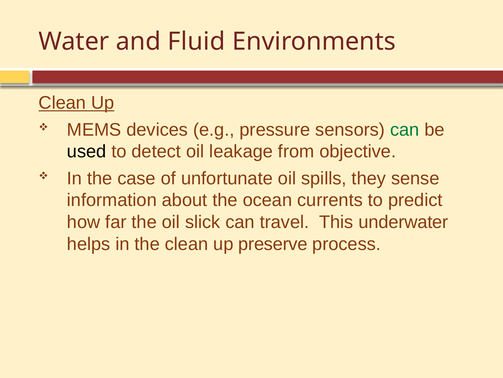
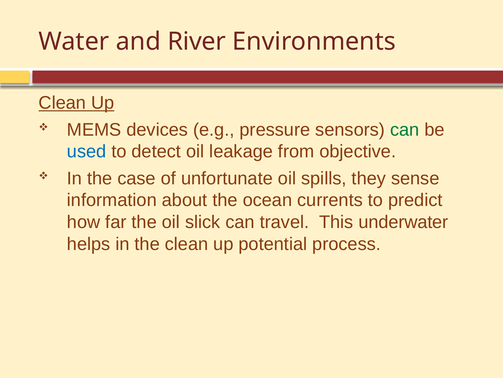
Fluid: Fluid -> River
used colour: black -> blue
preserve: preserve -> potential
